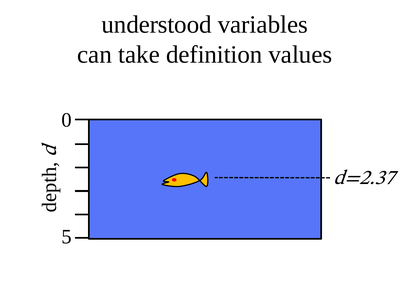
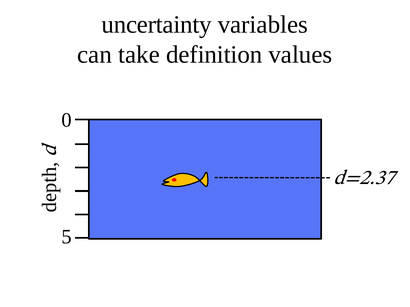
understood: understood -> uncertainty
